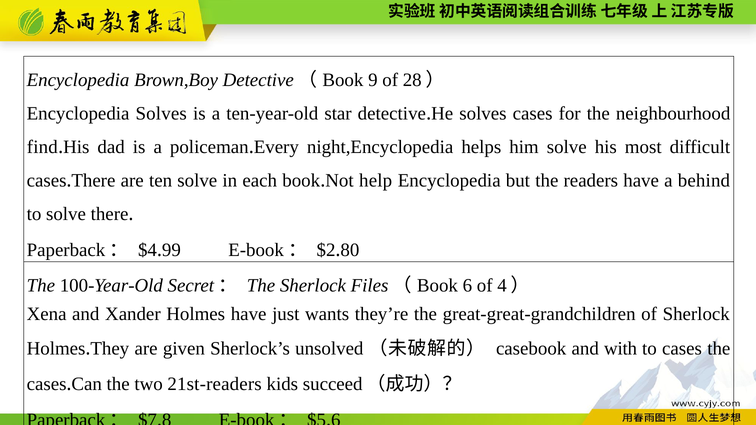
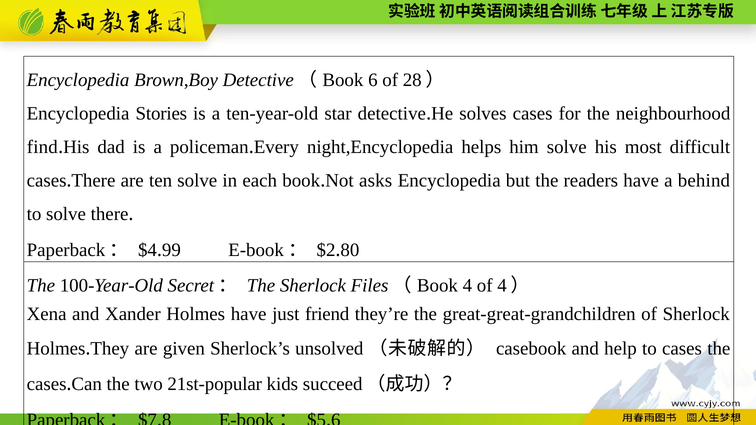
9 at (373, 80): 9 -> 6
Encyclopedia Solves: Solves -> Stories
help: help -> asks
6 at (467, 286): 6 -> 4
wants: wants -> friend
with: with -> help
21st-readers: 21st-readers -> 21st-popular
